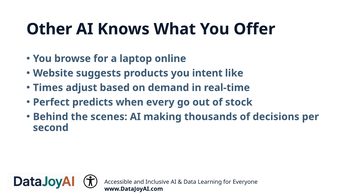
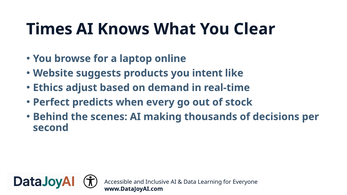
Other: Other -> Times
Offer: Offer -> Clear
Times: Times -> Ethics
